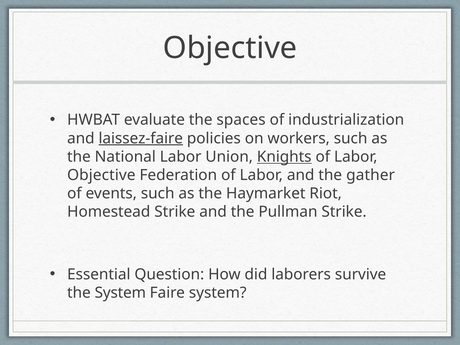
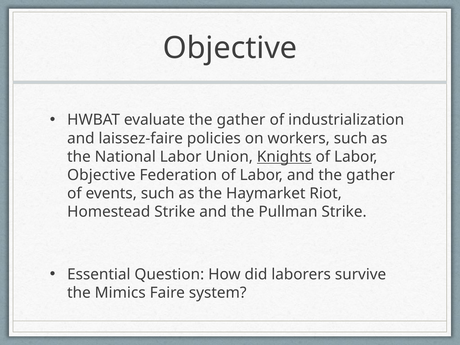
evaluate the spaces: spaces -> gather
laissez-faire underline: present -> none
the System: System -> Mimics
